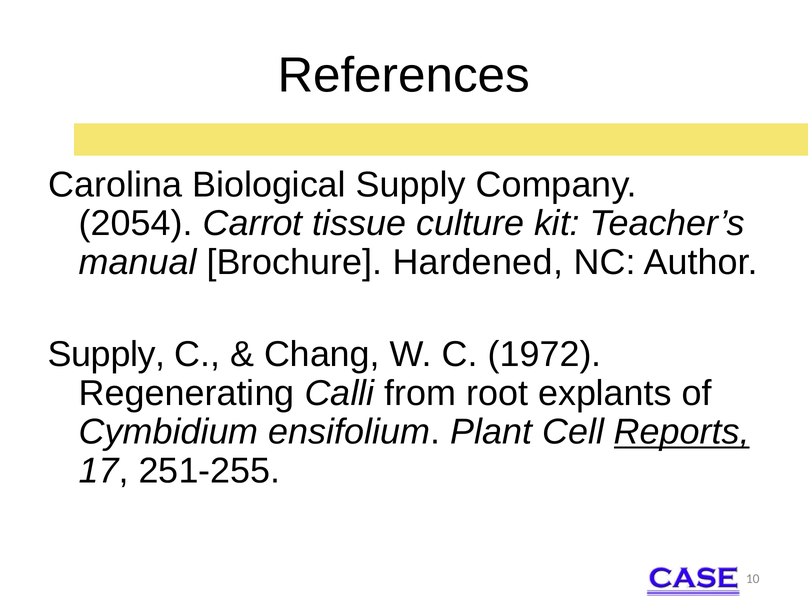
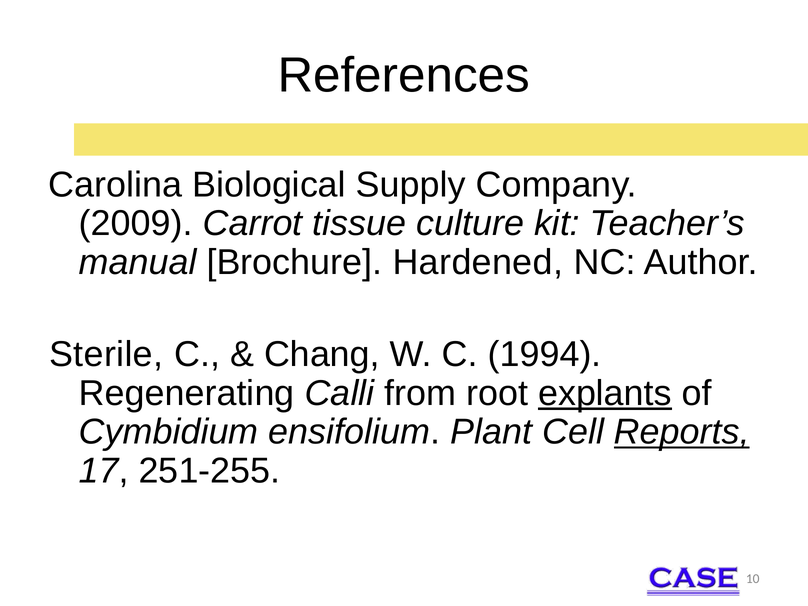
2054: 2054 -> 2009
Supply at (107, 354): Supply -> Sterile
1972: 1972 -> 1994
explants underline: none -> present
